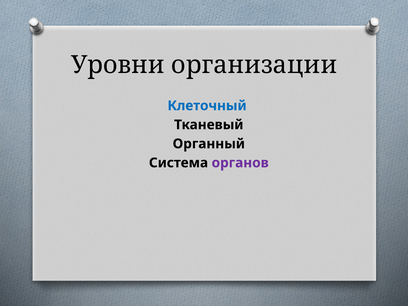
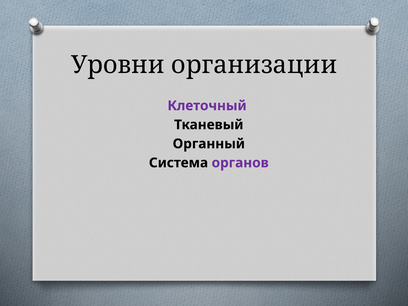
Клеточный colour: blue -> purple
